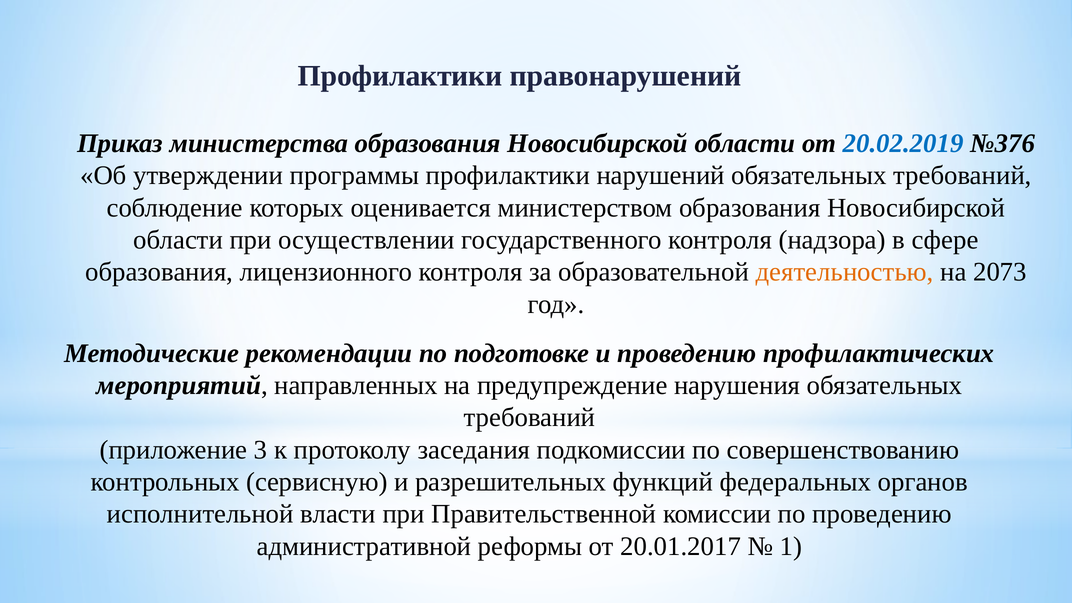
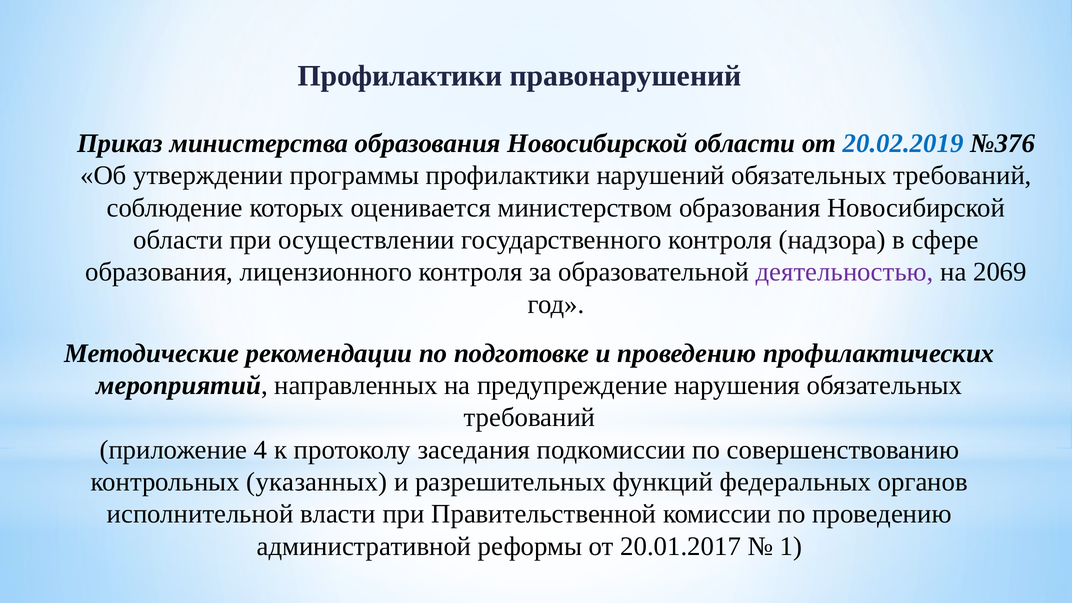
деятельностью colour: orange -> purple
2073: 2073 -> 2069
3: 3 -> 4
сервисную: сервисную -> указанных
